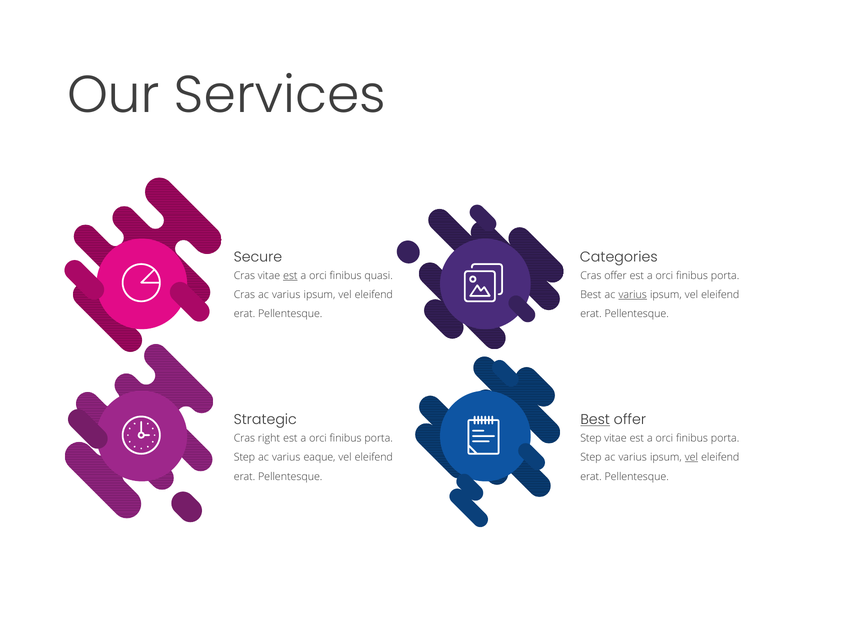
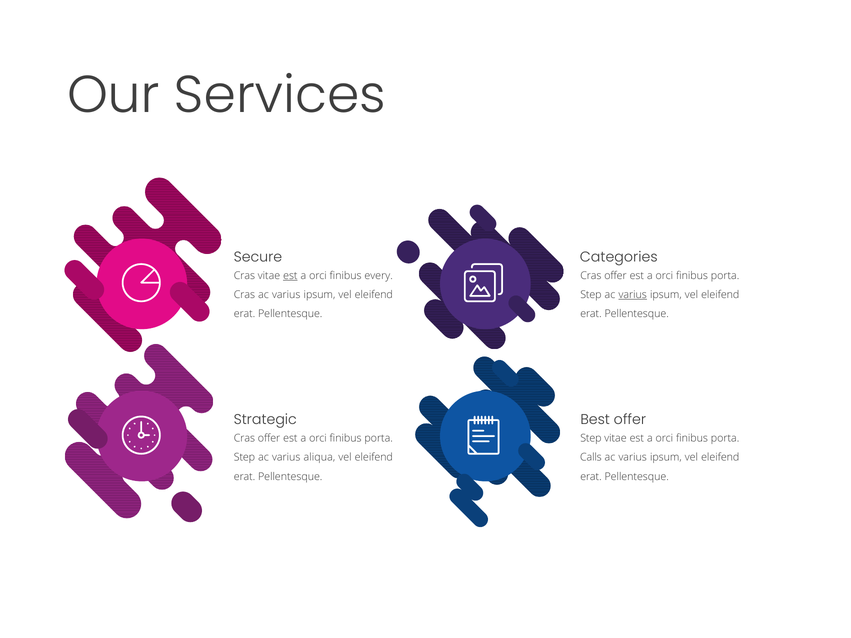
quasi: quasi -> every
Best at (591, 295): Best -> Step
Best at (595, 420) underline: present -> none
right at (269, 438): right -> offer
eaque: eaque -> aliqua
Step at (591, 457): Step -> Calls
vel at (691, 457) underline: present -> none
